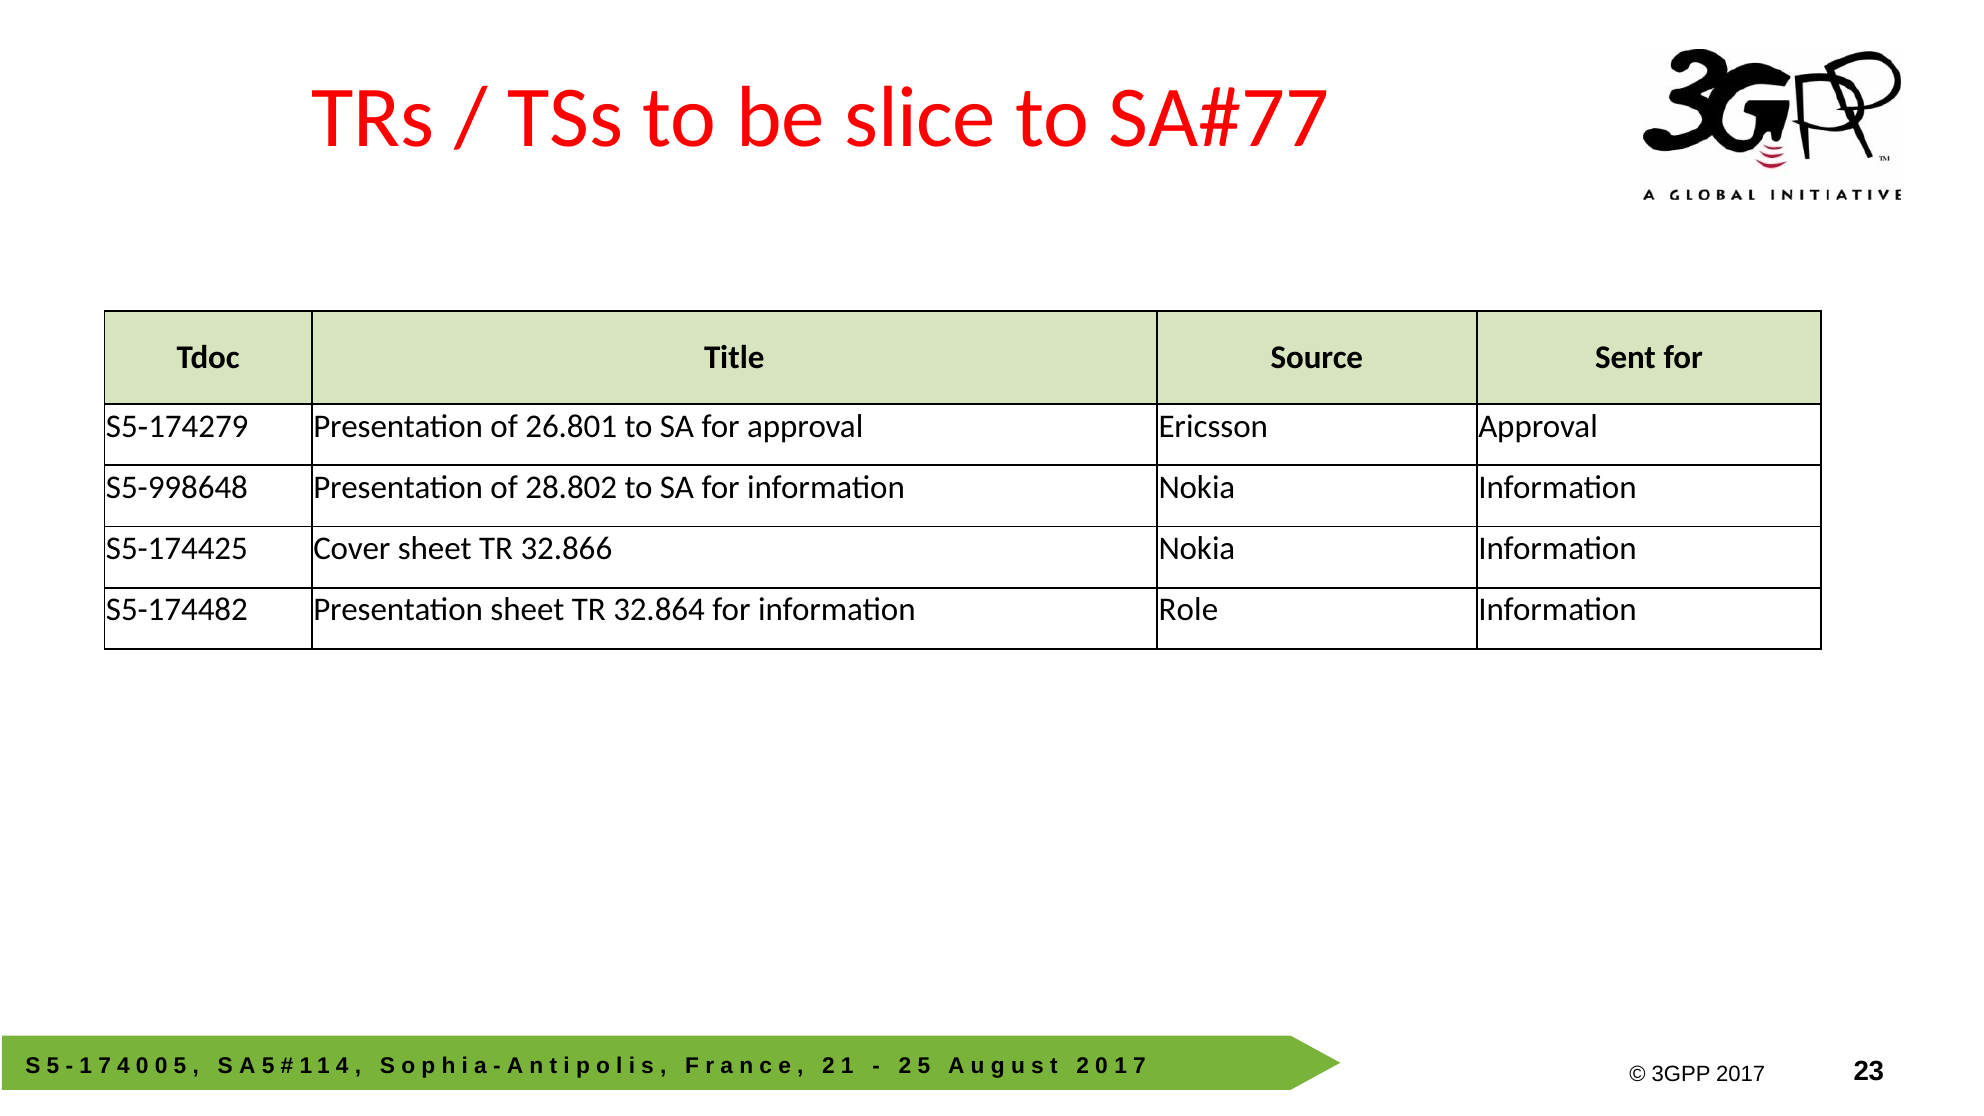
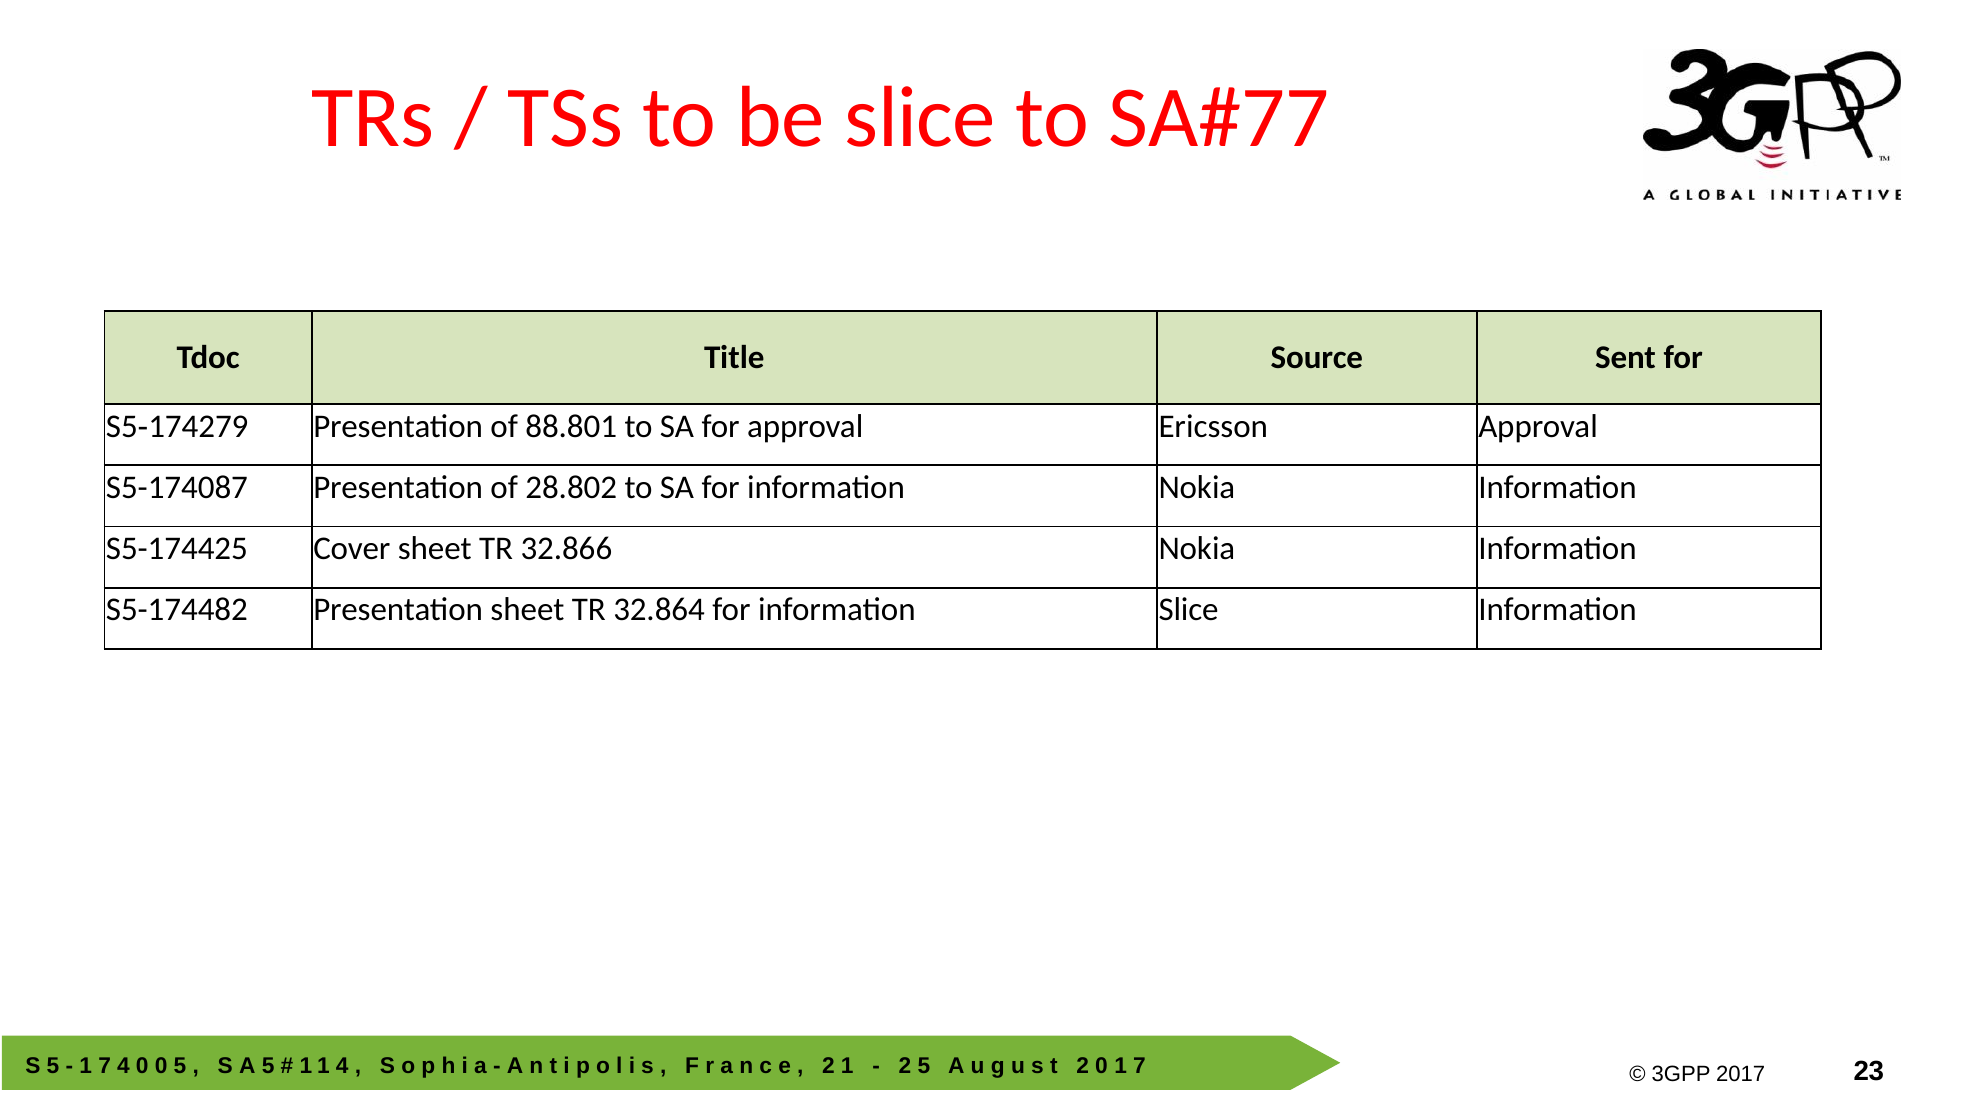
26.801: 26.801 -> 88.801
S5-998648: S5-998648 -> S5-174087
information Role: Role -> Slice
